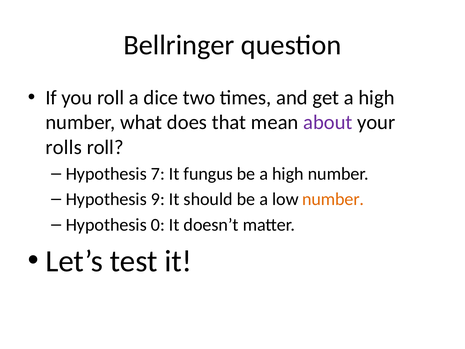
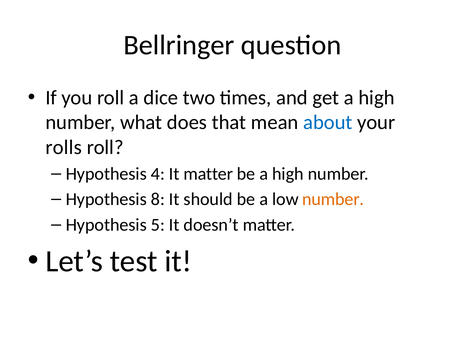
about colour: purple -> blue
7: 7 -> 4
It fungus: fungus -> matter
9: 9 -> 8
0: 0 -> 5
